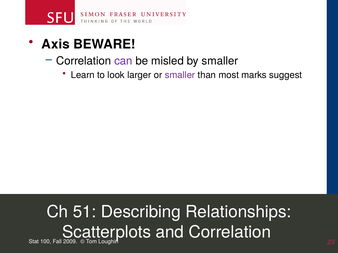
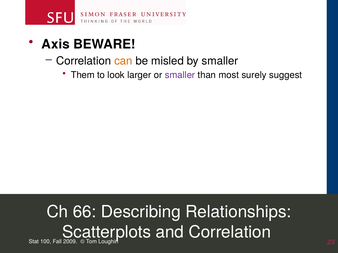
can colour: purple -> orange
Learn: Learn -> Them
marks: marks -> surely
51: 51 -> 66
